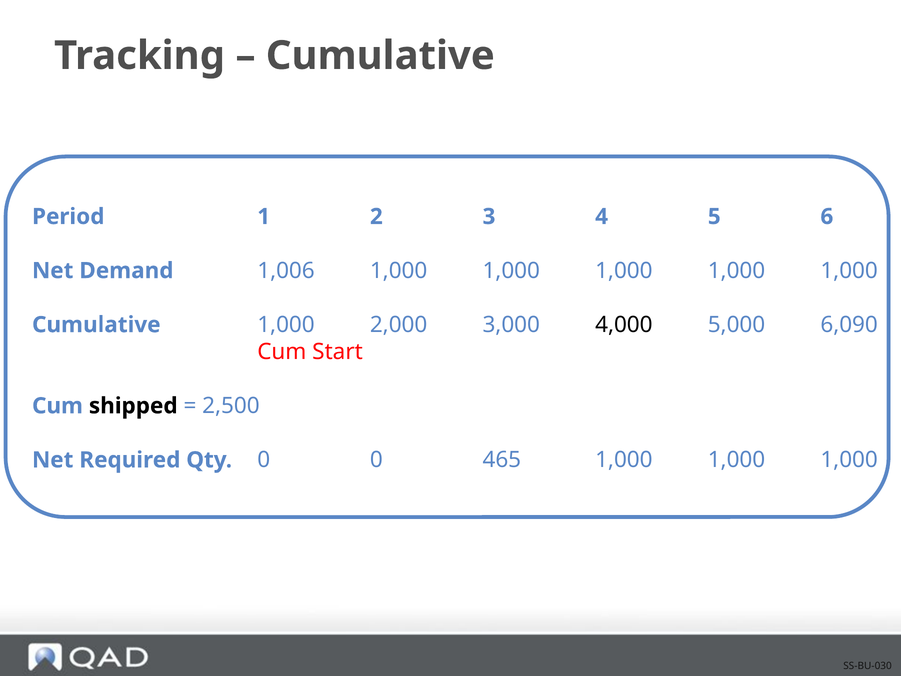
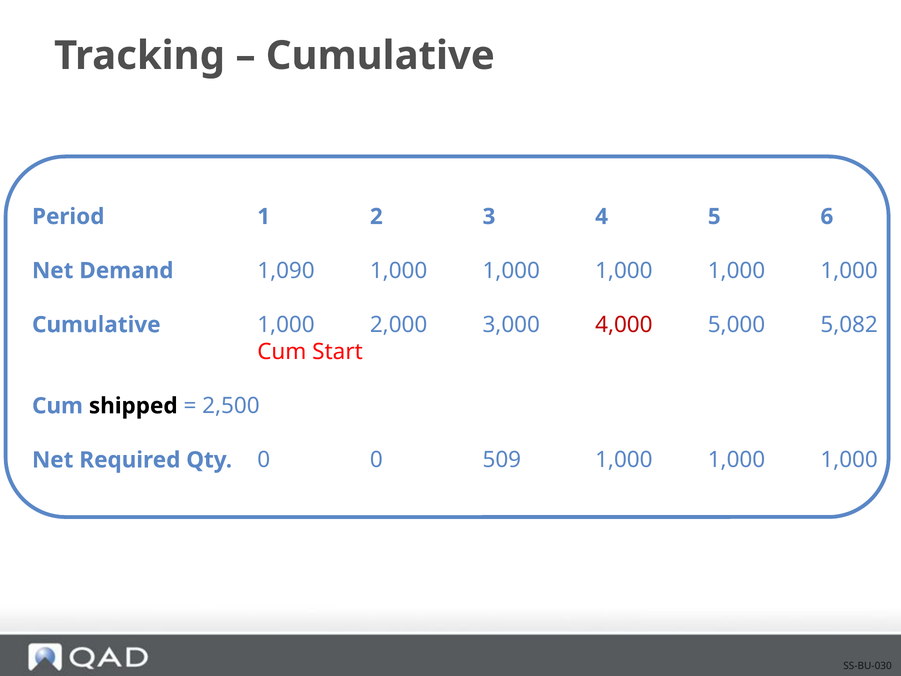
1,006: 1,006 -> 1,090
4,000 colour: black -> red
6,090: 6,090 -> 5,082
465: 465 -> 509
